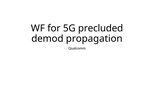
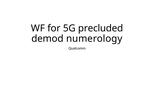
propagation: propagation -> numerology
